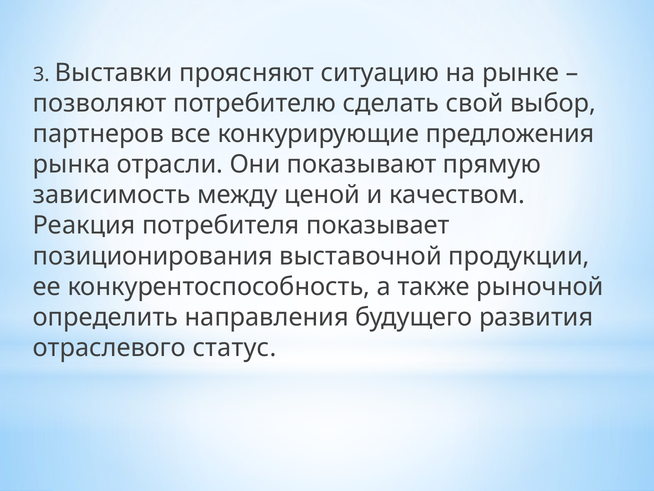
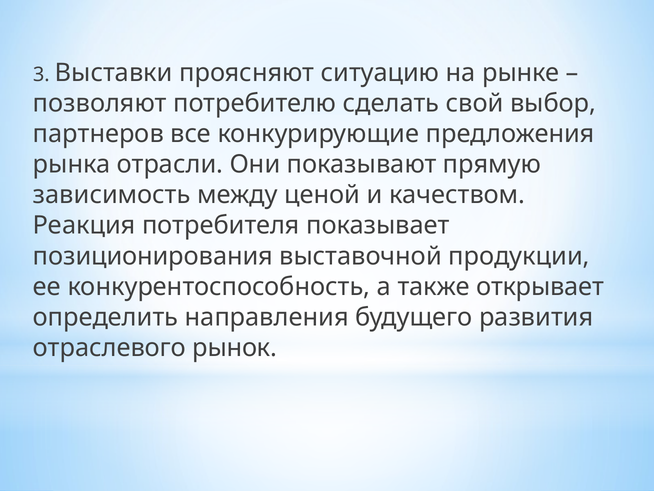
рыночной: рыночной -> открывает
статус: статус -> рынок
